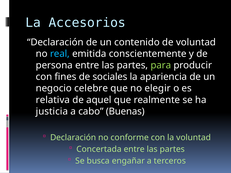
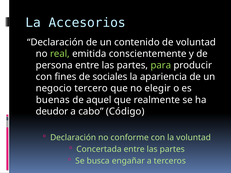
real colour: light blue -> light green
celebre: celebre -> tercero
relativa: relativa -> buenas
justicia: justicia -> deudor
Buenas: Buenas -> Código
